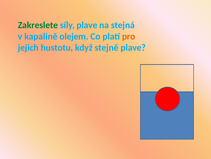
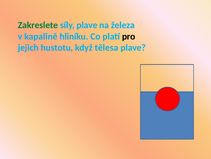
stejná: stejná -> železa
olejem: olejem -> hliníku
pro colour: orange -> black
stejně: stejně -> tělesa
